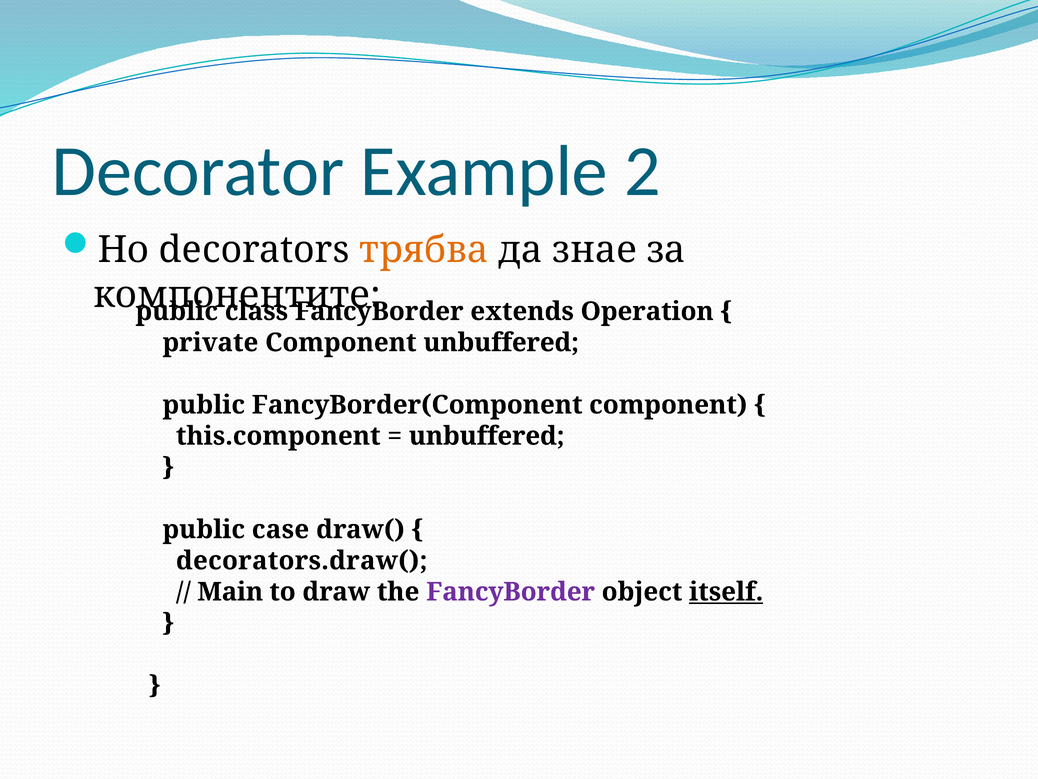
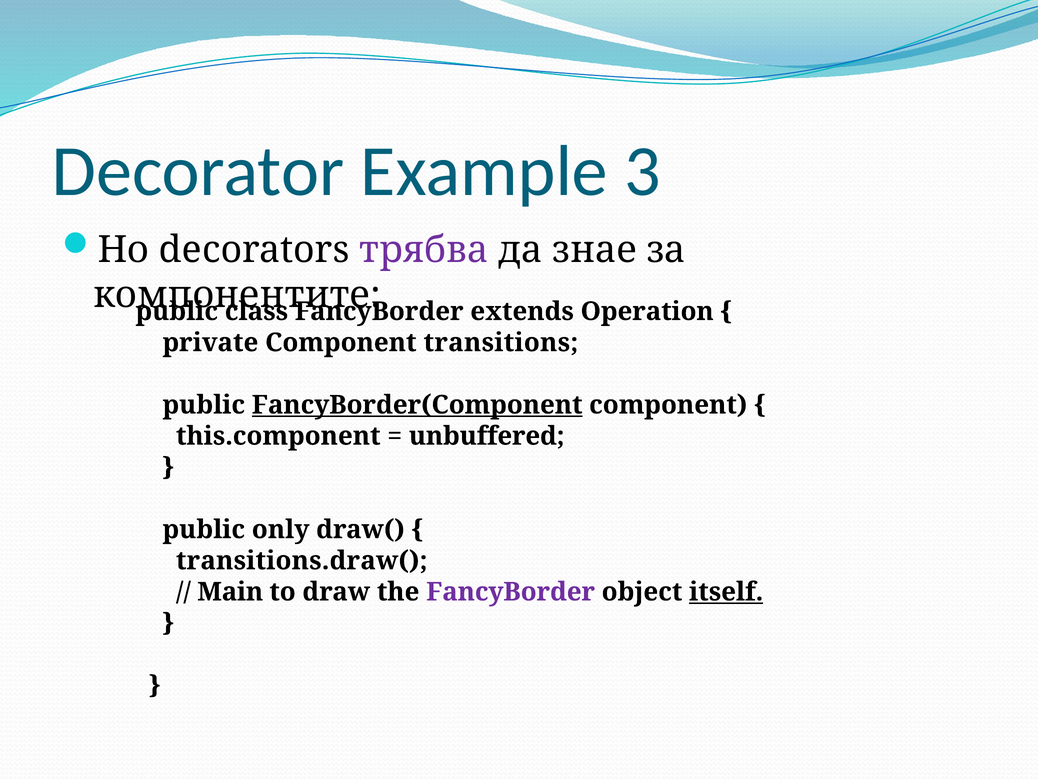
2: 2 -> 3
трябва colour: orange -> purple
Component unbuffered: unbuffered -> transitions
FancyBorder(Component underline: none -> present
case: case -> only
decorators.draw(: decorators.draw( -> transitions.draw(
